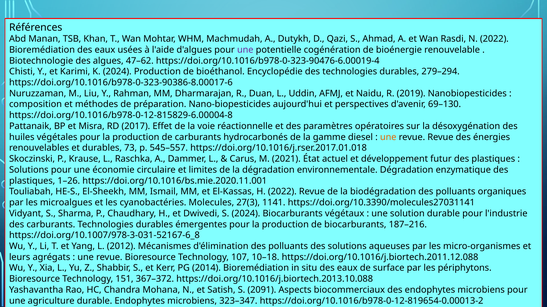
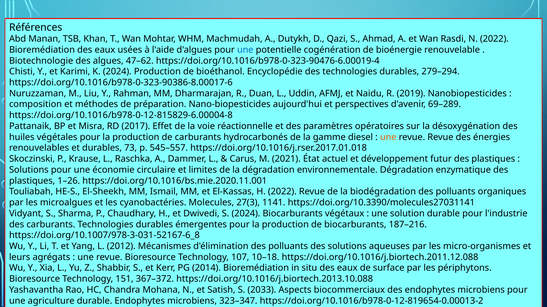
une at (245, 50) colour: purple -> blue
69–130: 69–130 -> 69–289
2091: 2091 -> 2033
